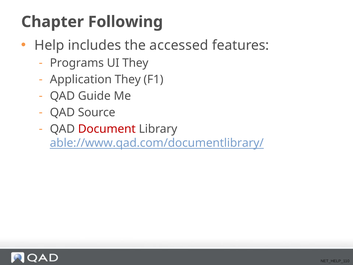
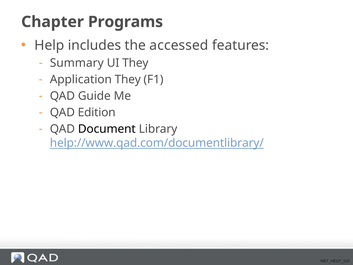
Following: Following -> Programs
Programs: Programs -> Summary
Source: Source -> Edition
Document colour: red -> black
able://www.qad.com/documentlibrary/: able://www.qad.com/documentlibrary/ -> help://www.qad.com/documentlibrary/
